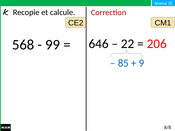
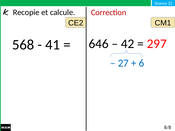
22: 22 -> 42
206: 206 -> 297
99: 99 -> 41
85: 85 -> 27
9: 9 -> 6
